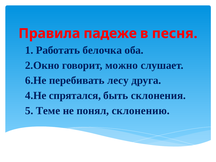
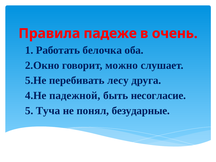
песня: песня -> очень
6.Не: 6.Не -> 5.Не
спрятался: спрятался -> падежной
склонения: склонения -> несогласие
Теме: Теме -> Туча
склонению: склонению -> безударные
